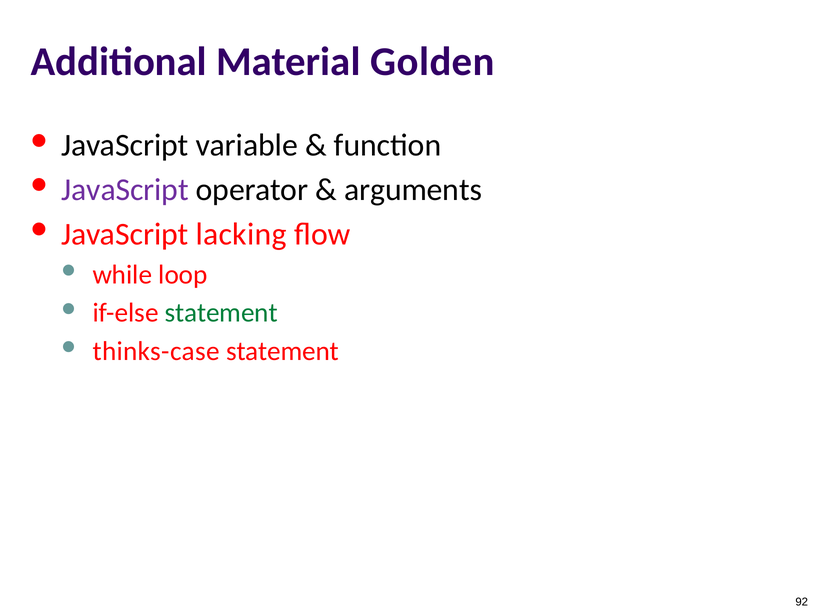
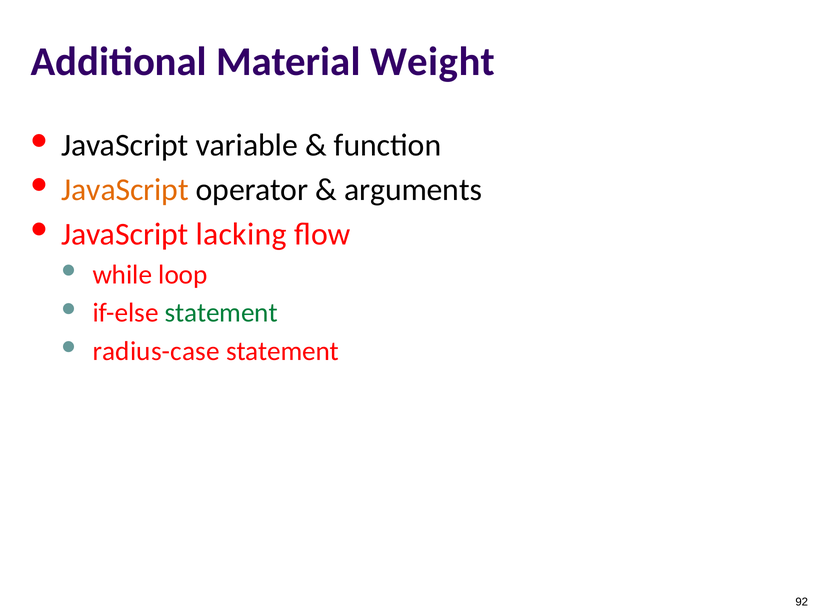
Golden: Golden -> Weight
JavaScript at (125, 190) colour: purple -> orange
thinks-case: thinks-case -> radius-case
